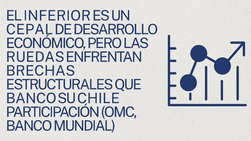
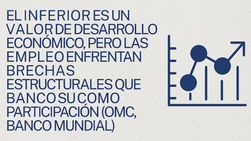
CEPAL: CEPAL -> VALOR
RUEDAS: RUEDAS -> EMPLEO
CHILE: CHILE -> COMO
